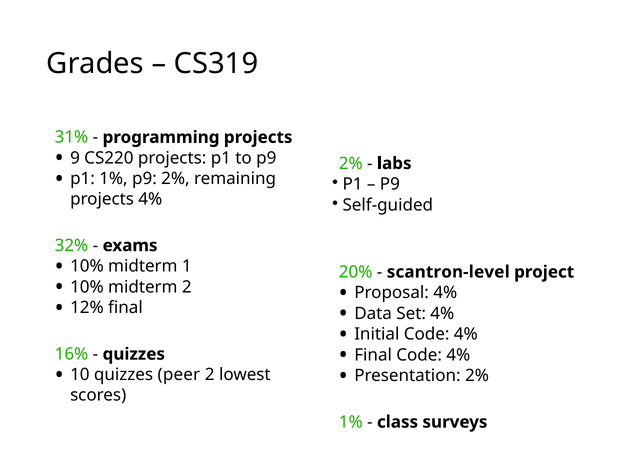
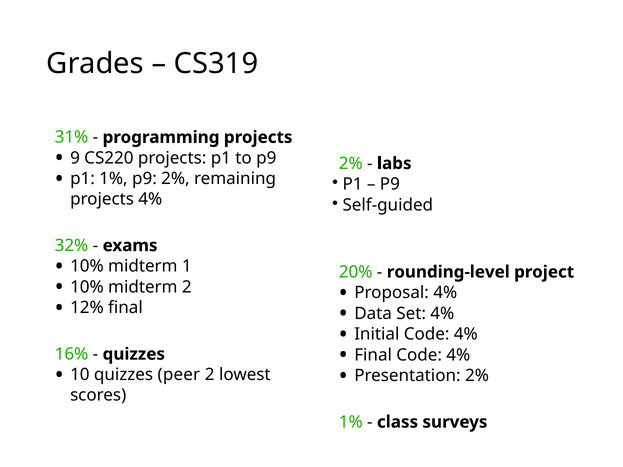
scantron-level: scantron-level -> rounding-level
